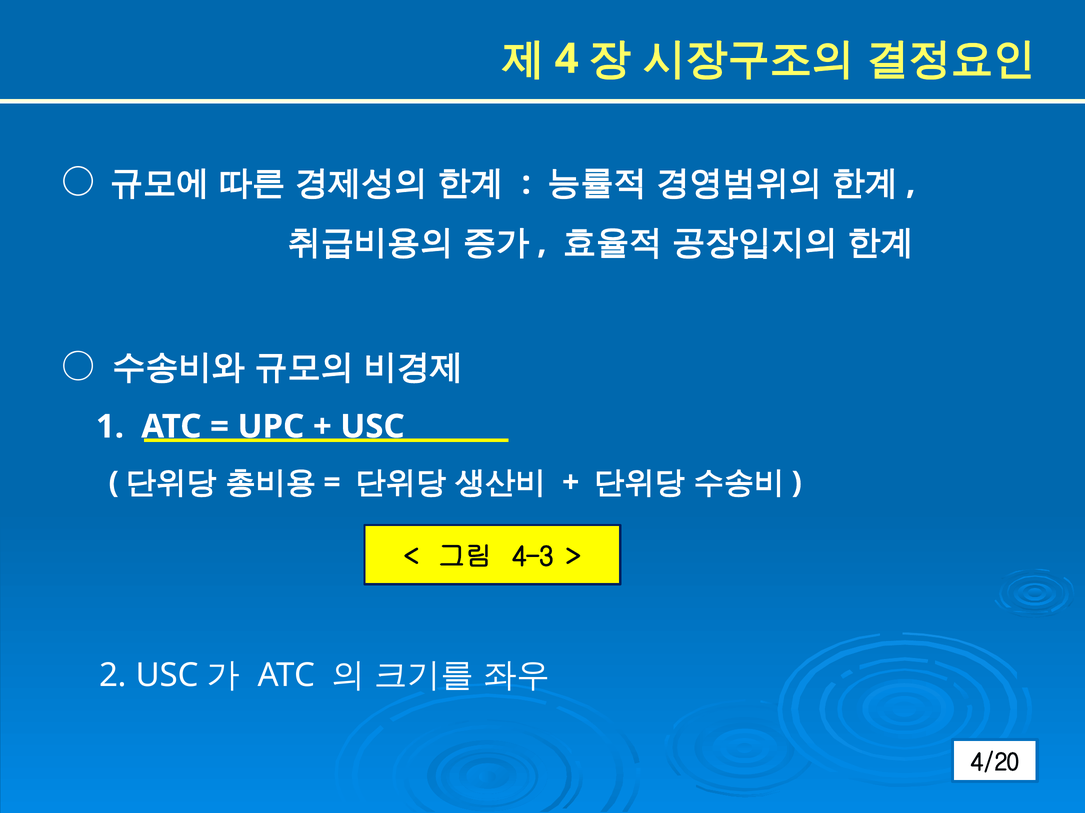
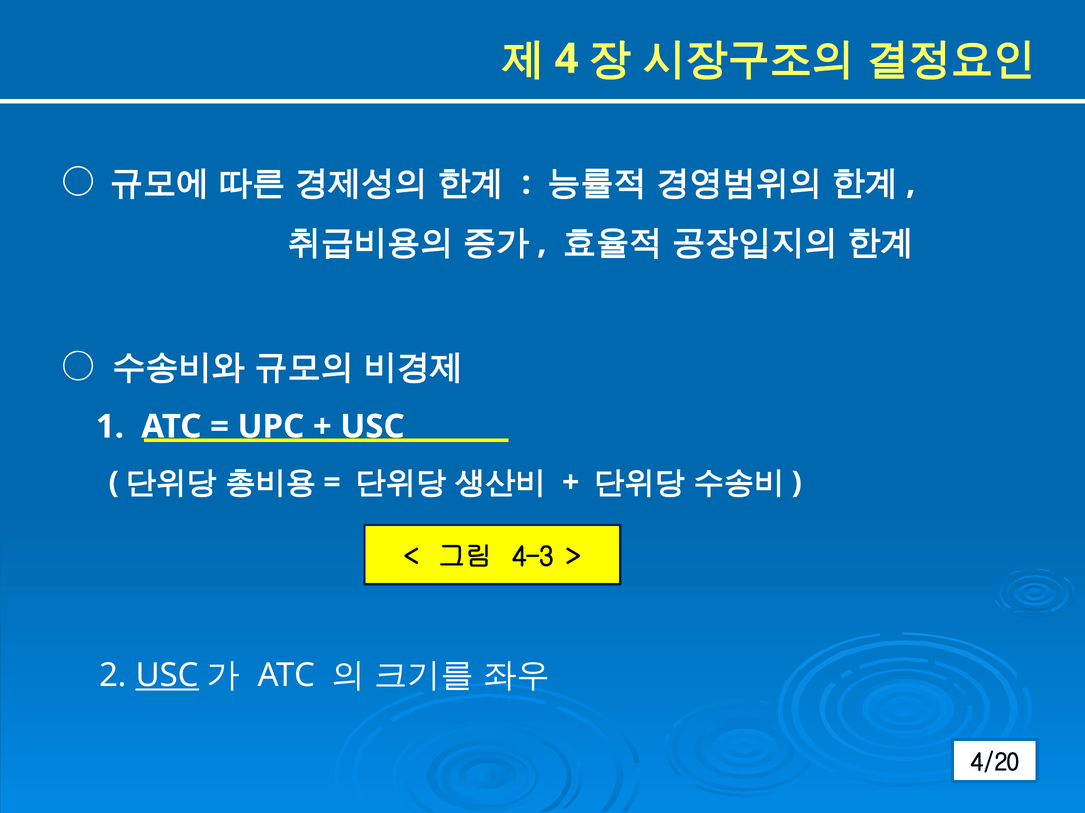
USC at (167, 676) underline: none -> present
